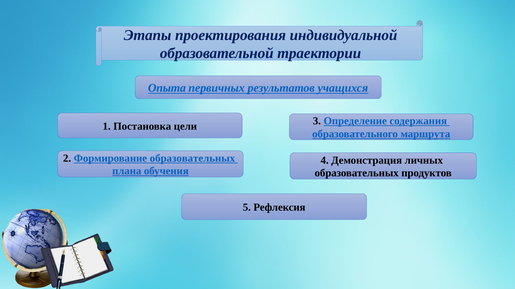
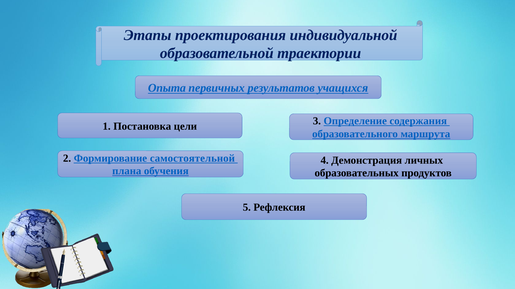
Формирование образовательных: образовательных -> самостоятельной
